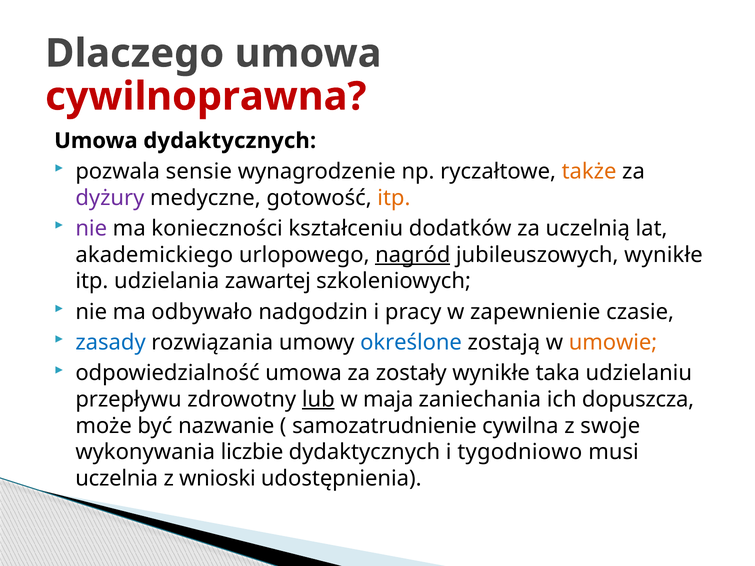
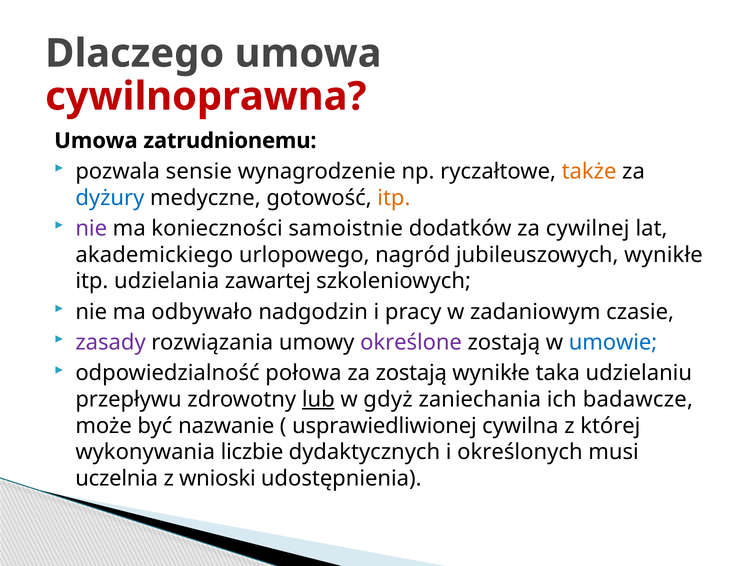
Umowa dydaktycznych: dydaktycznych -> zatrudnionemu
dyżury colour: purple -> blue
kształceniu: kształceniu -> samoistnie
uczelnią: uczelnią -> cywilnej
nagród underline: present -> none
zapewnienie: zapewnienie -> zadaniowym
zasady colour: blue -> purple
określone colour: blue -> purple
umowie colour: orange -> blue
odpowiedzialność umowa: umowa -> połowa
za zostały: zostały -> zostają
maja: maja -> gdyż
dopuszcza: dopuszcza -> badawcze
samozatrudnienie: samozatrudnienie -> usprawiedliwionej
swoje: swoje -> której
tygodniowo: tygodniowo -> określonych
